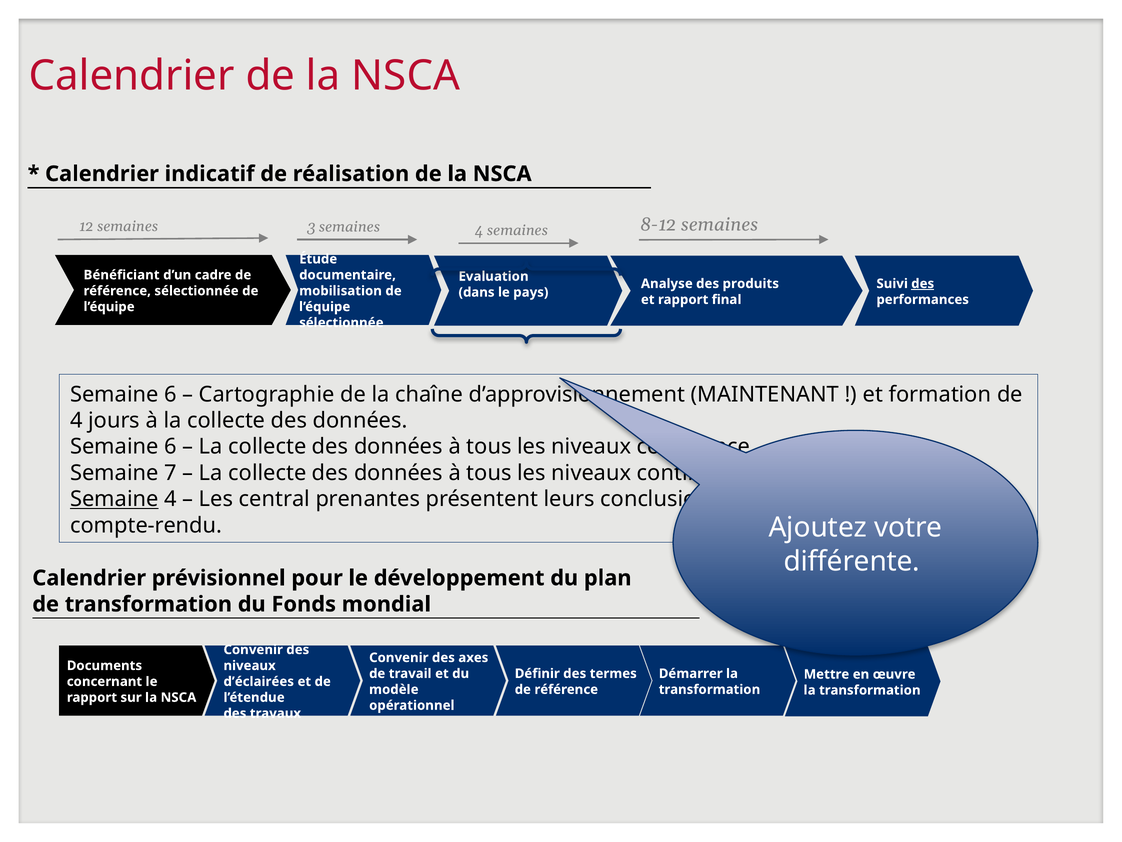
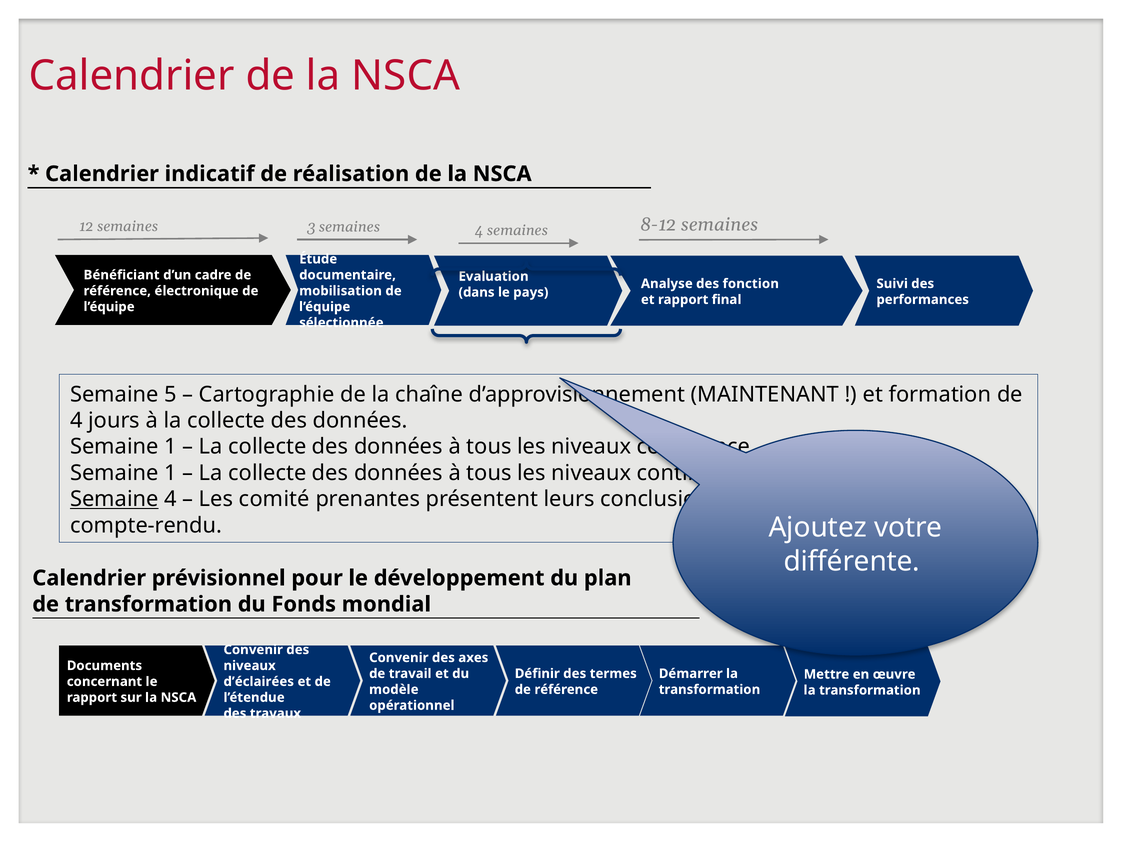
produits: produits -> fonction
des at (923, 284) underline: present -> none
référence sélectionnée: sélectionnée -> électronique
6 at (171, 394): 6 -> 5
6 at (171, 447): 6 -> 1
7 at (171, 473): 7 -> 1
central: central -> comité
